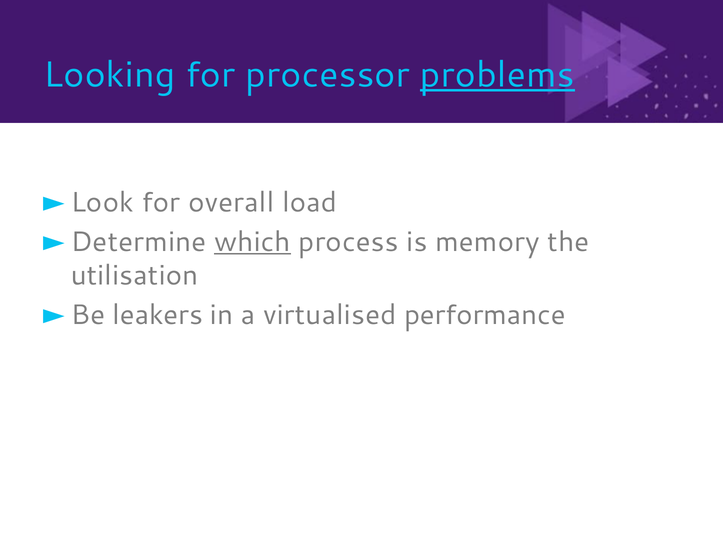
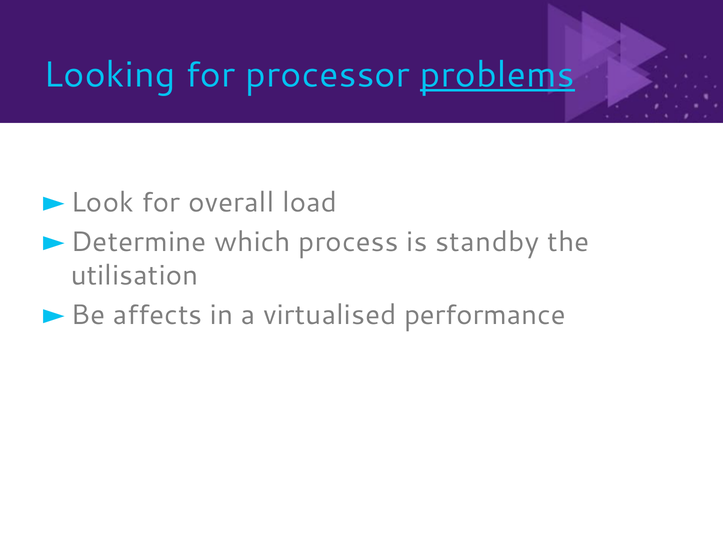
which underline: present -> none
memory: memory -> standby
leakers: leakers -> affects
